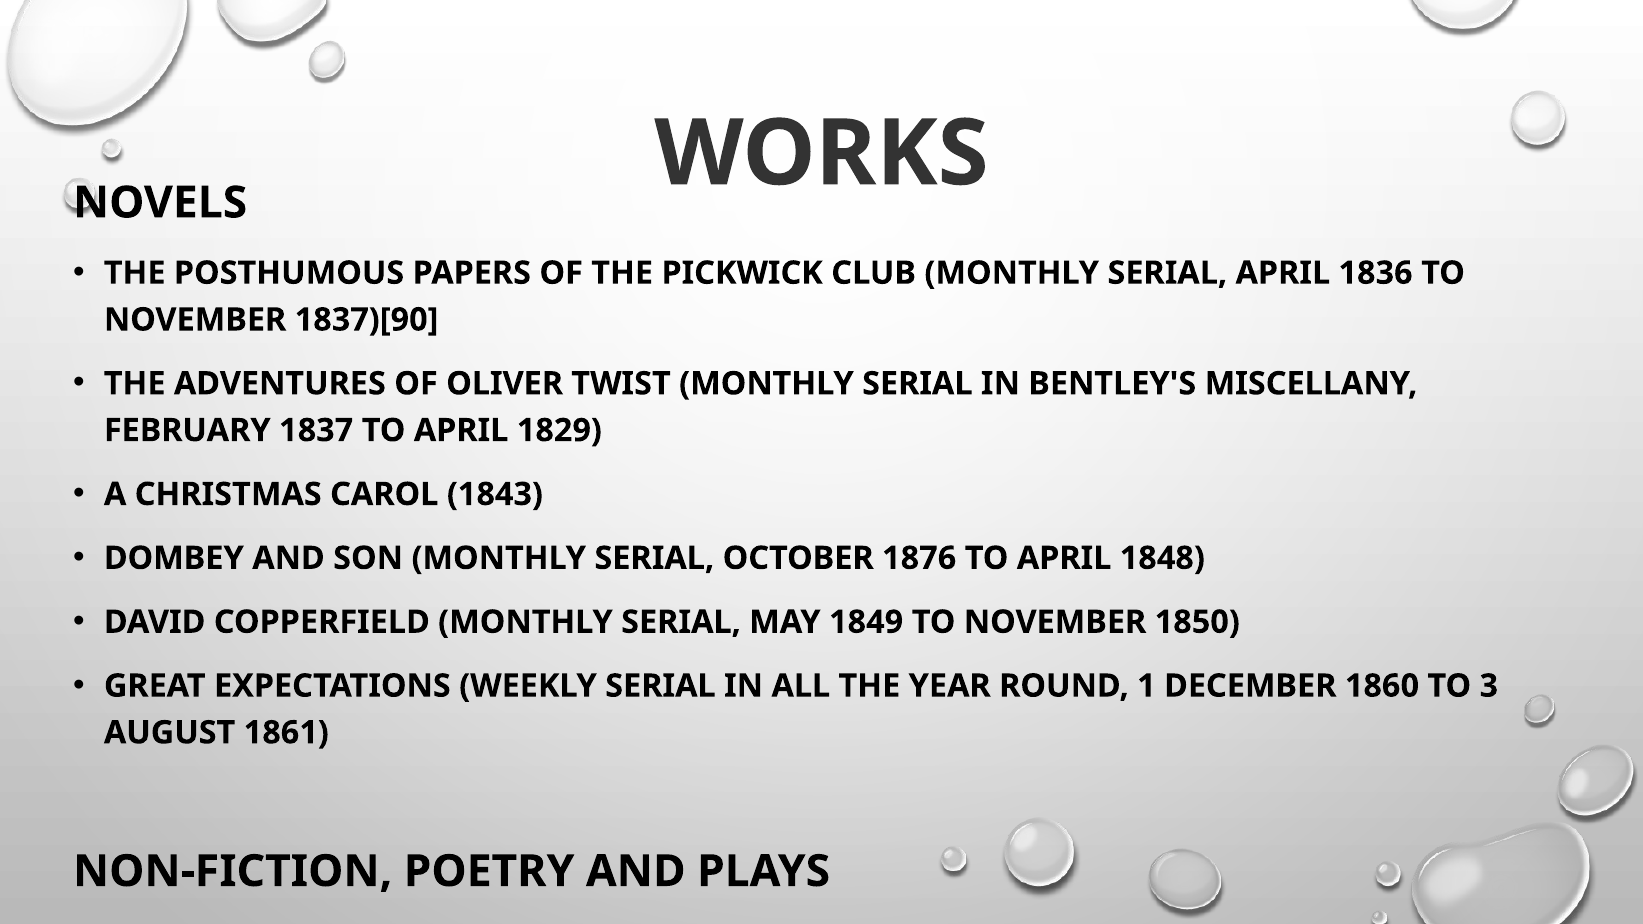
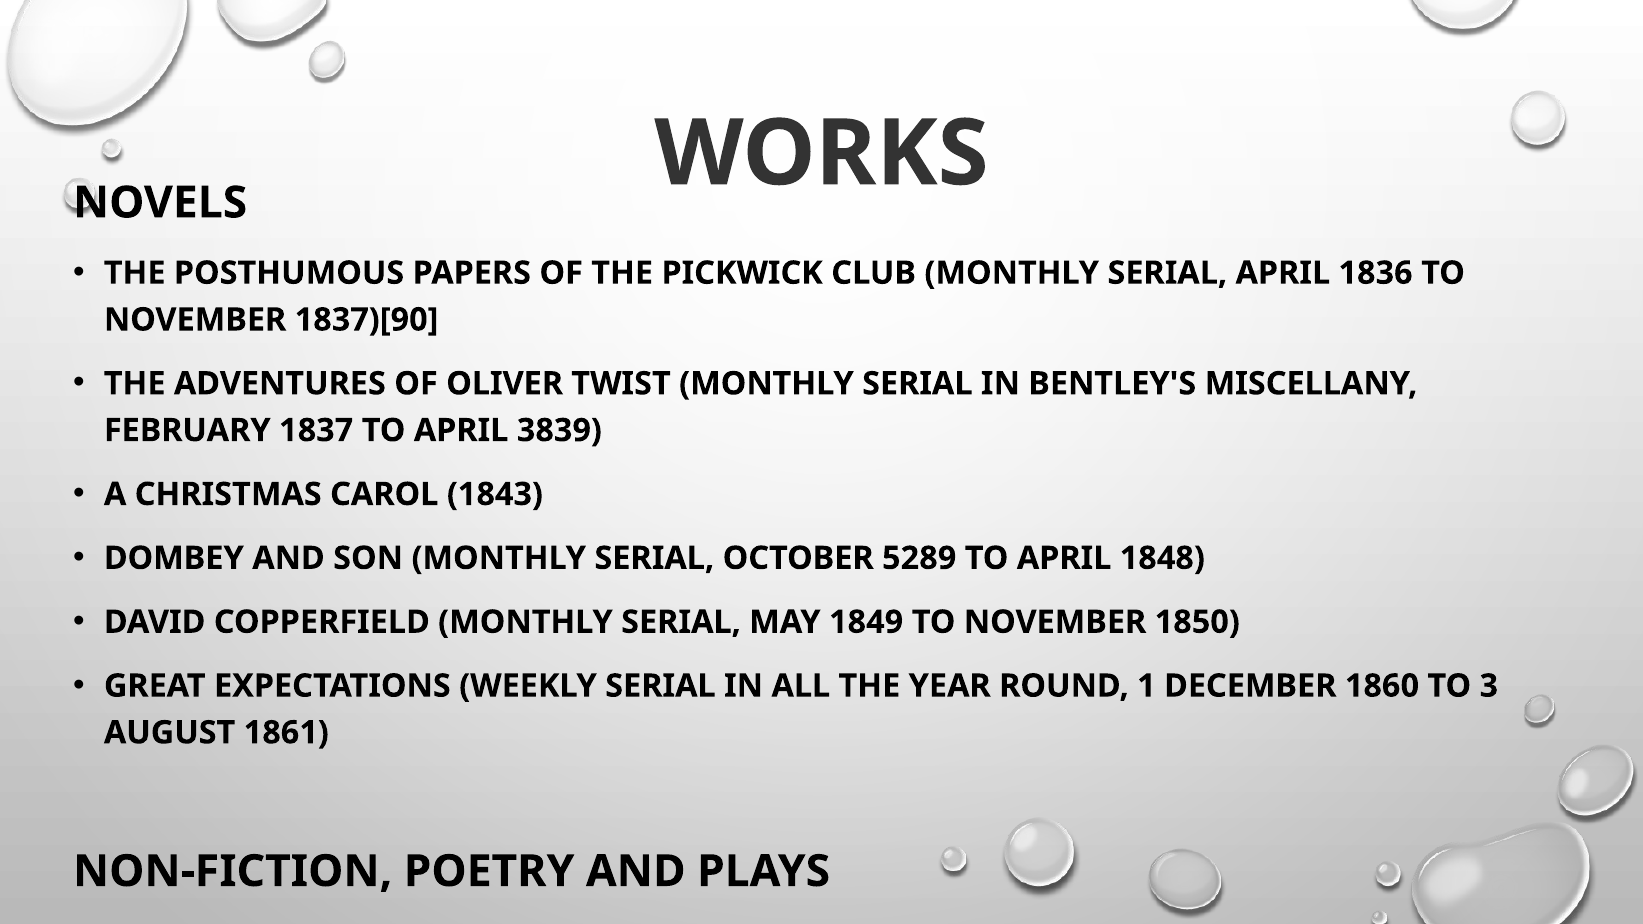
1829: 1829 -> 3839
1876: 1876 -> 5289
